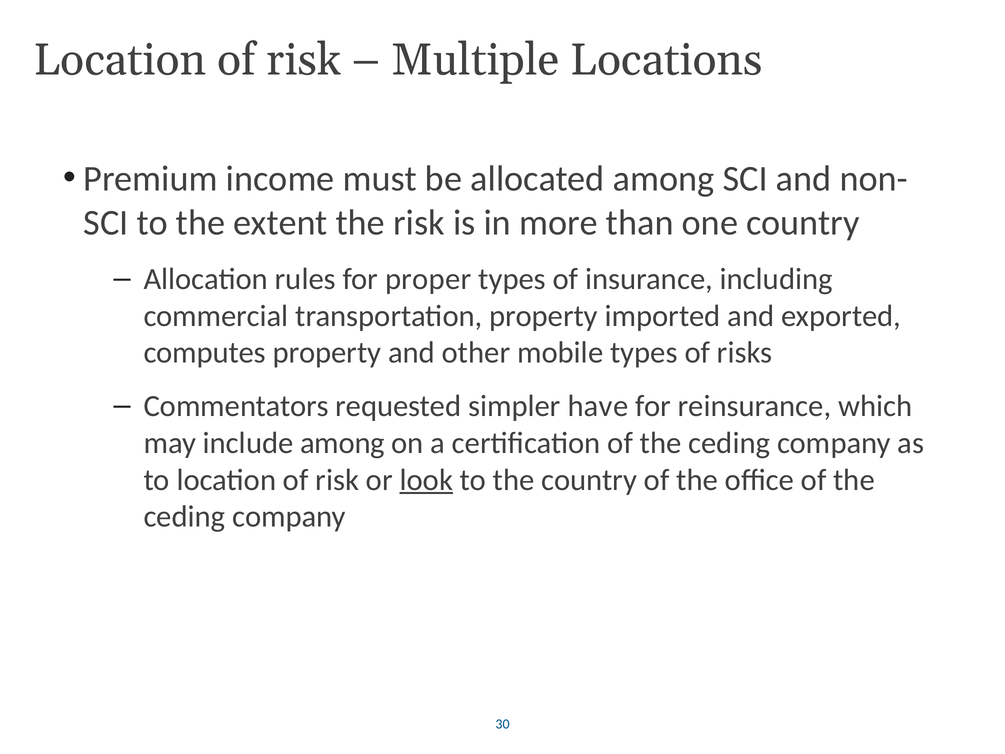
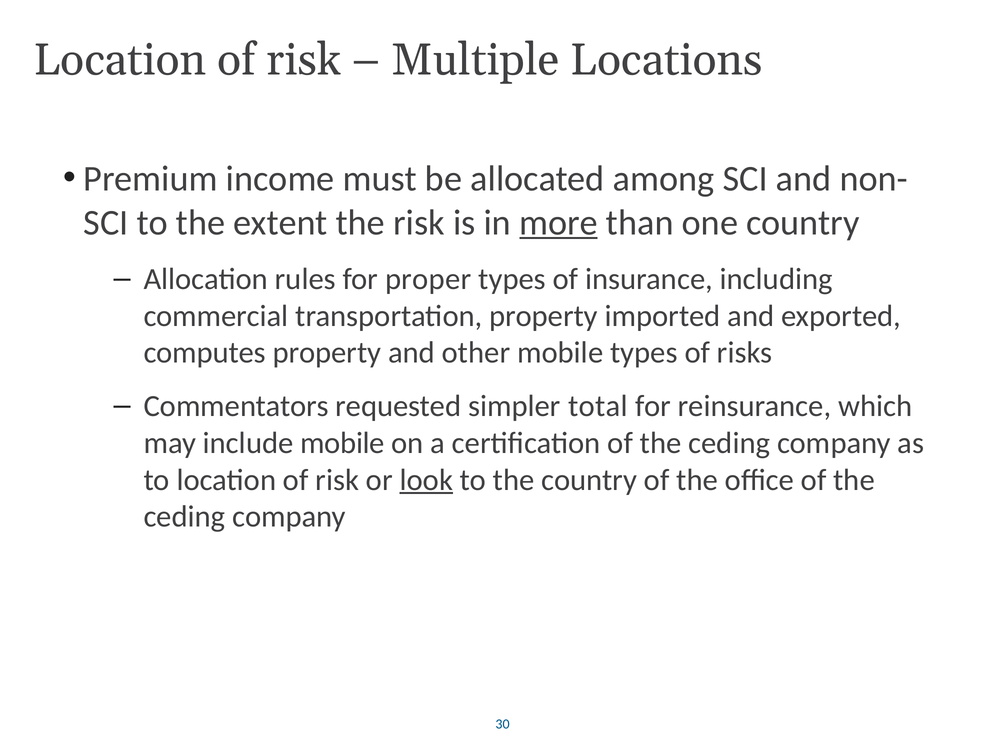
more underline: none -> present
have: have -> total
include among: among -> mobile
